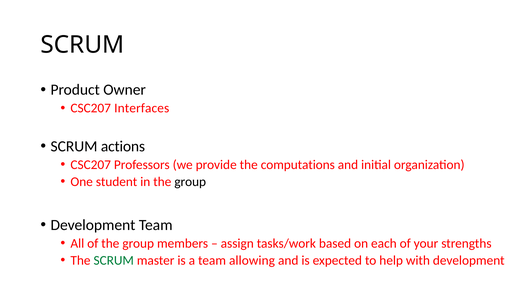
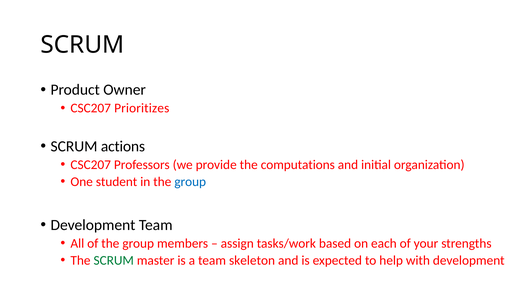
Interfaces: Interfaces -> Prioritizes
group at (190, 182) colour: black -> blue
allowing: allowing -> skeleton
